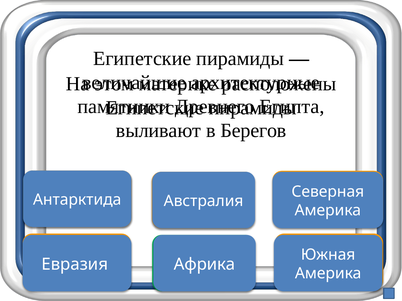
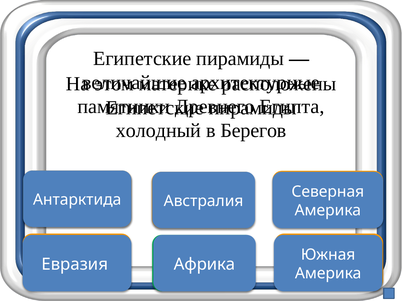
выливают: выливают -> холодный
